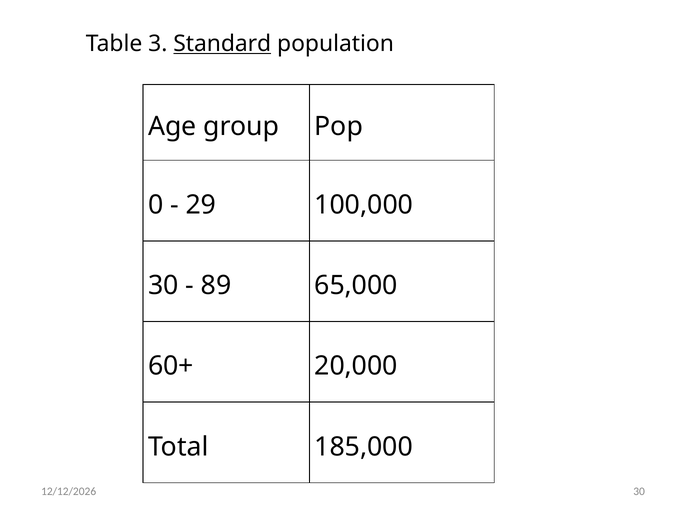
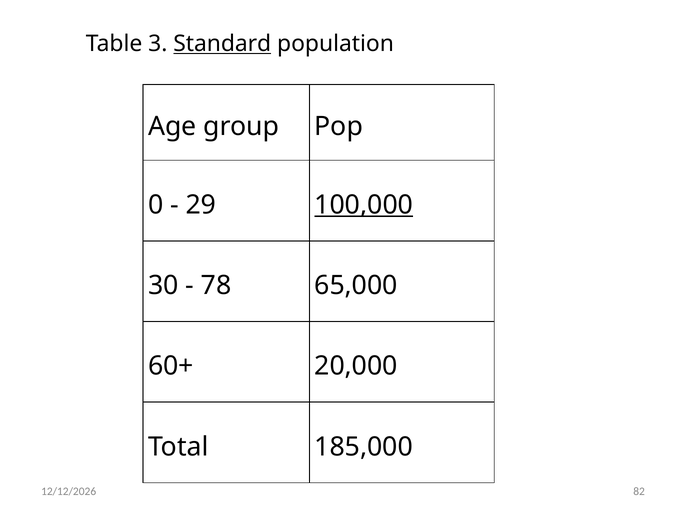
100,000 underline: none -> present
89: 89 -> 78
30 at (639, 491): 30 -> 82
